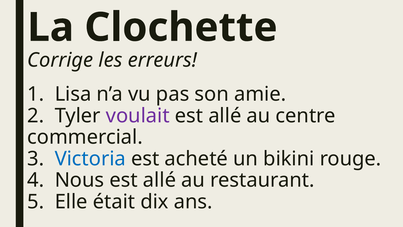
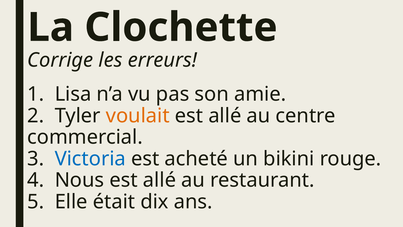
voulait colour: purple -> orange
